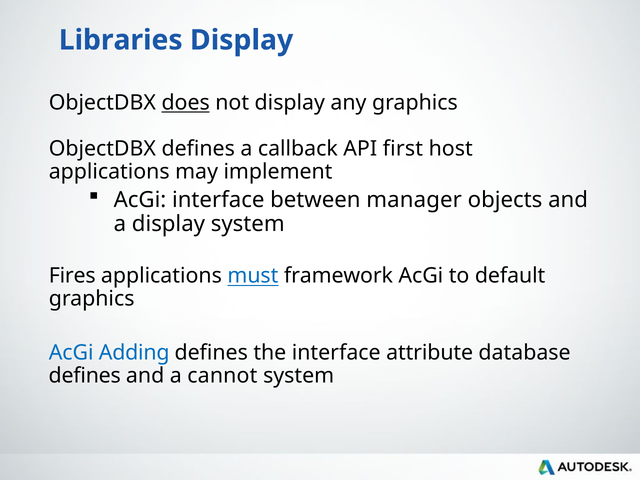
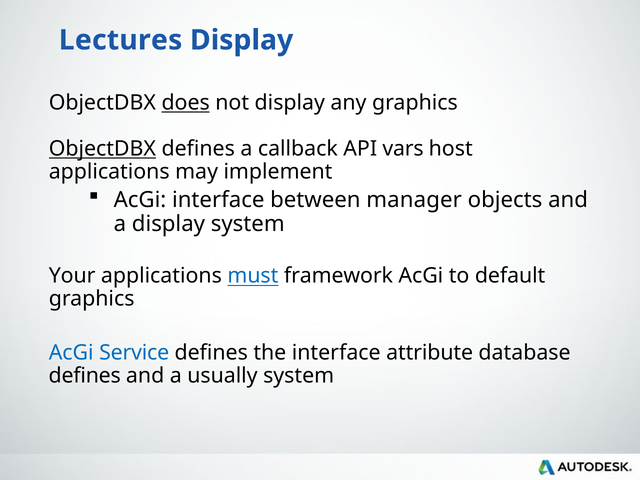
Libraries: Libraries -> Lectures
ObjectDBX at (102, 149) underline: none -> present
first: first -> vars
Fires: Fires -> Your
Adding: Adding -> Service
cannot: cannot -> usually
